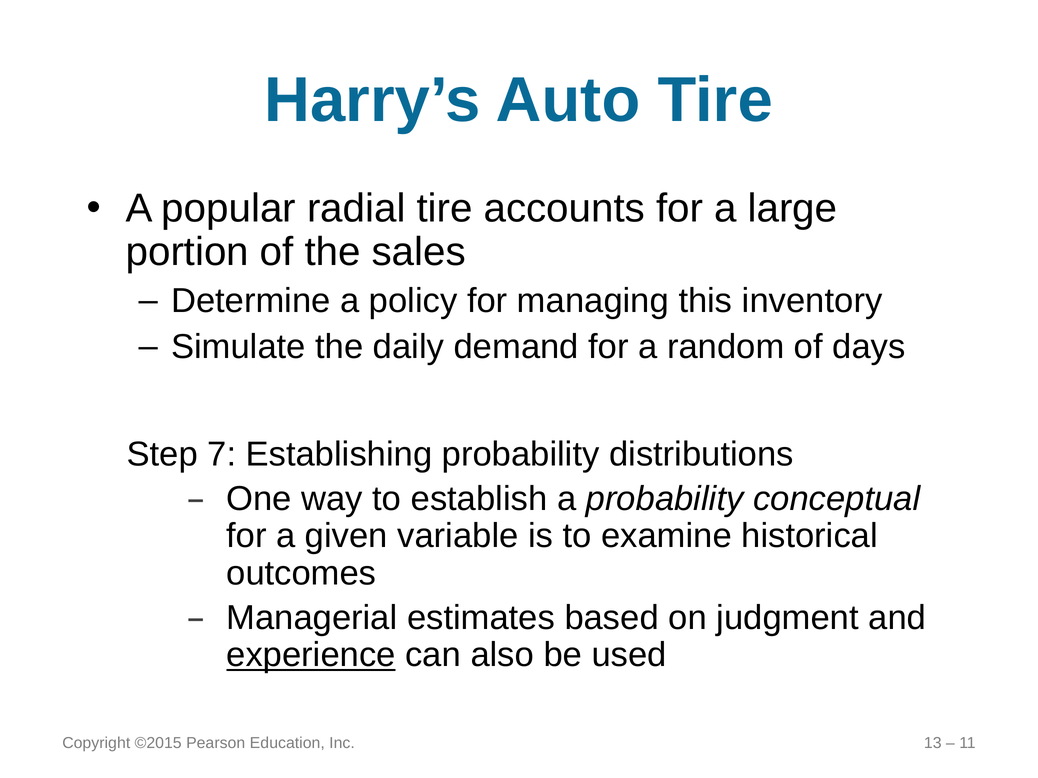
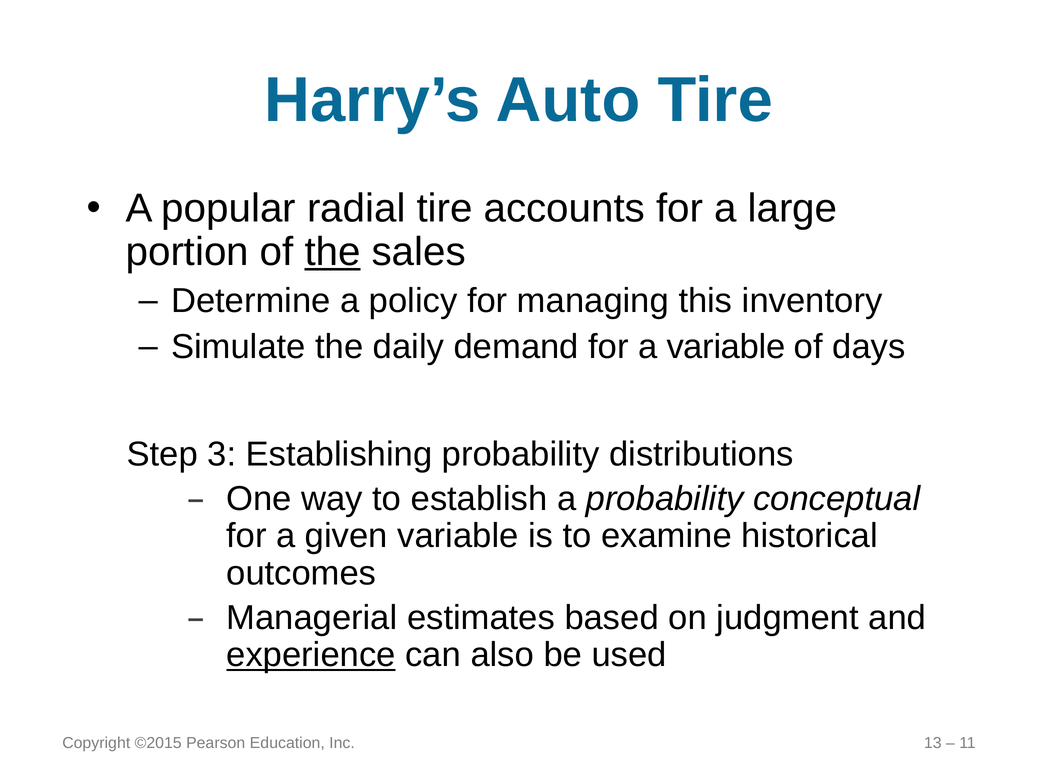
the at (333, 252) underline: none -> present
a random: random -> variable
7: 7 -> 3
